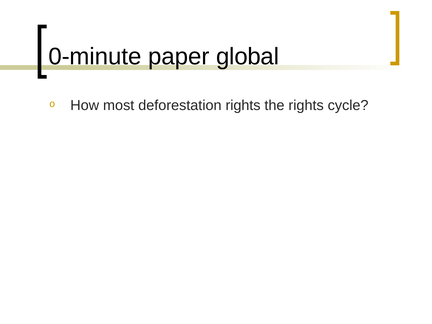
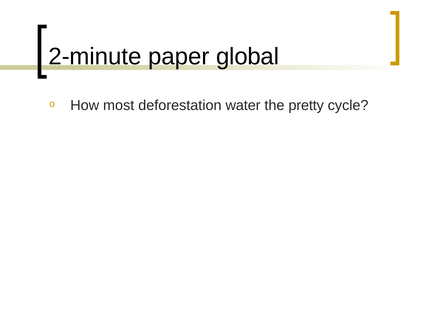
0-minute: 0-minute -> 2-minute
deforestation rights: rights -> water
the rights: rights -> pretty
